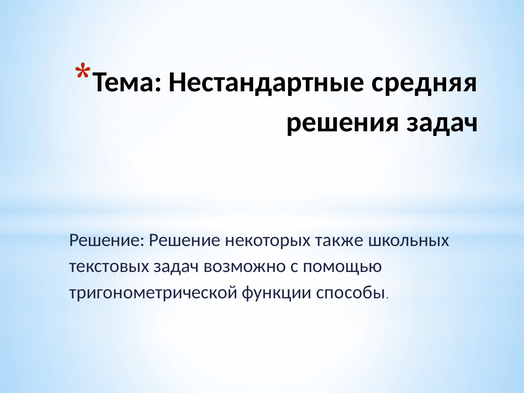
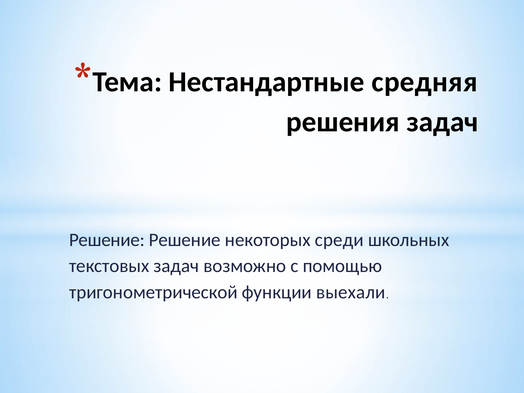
также: также -> среди
способы: способы -> выехали
